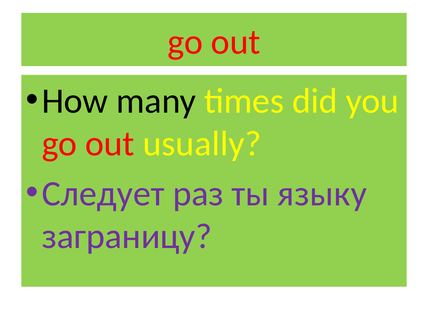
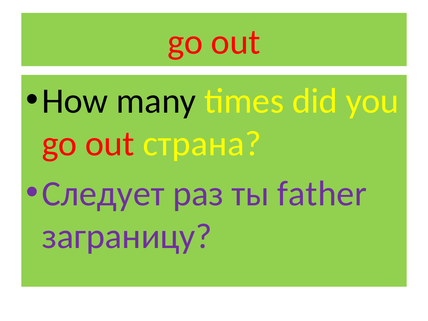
usually: usually -> страна
языку: языку -> father
